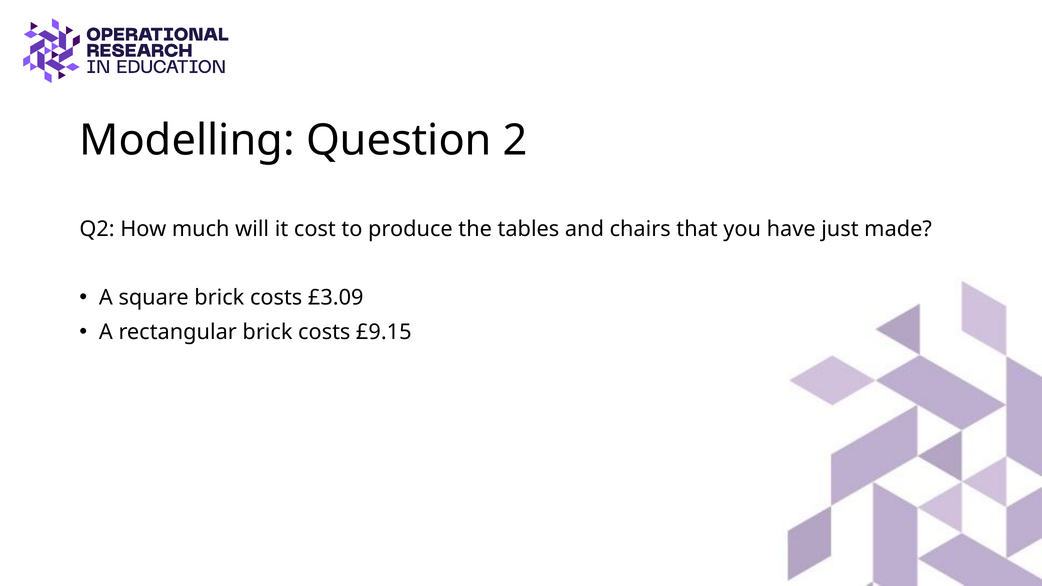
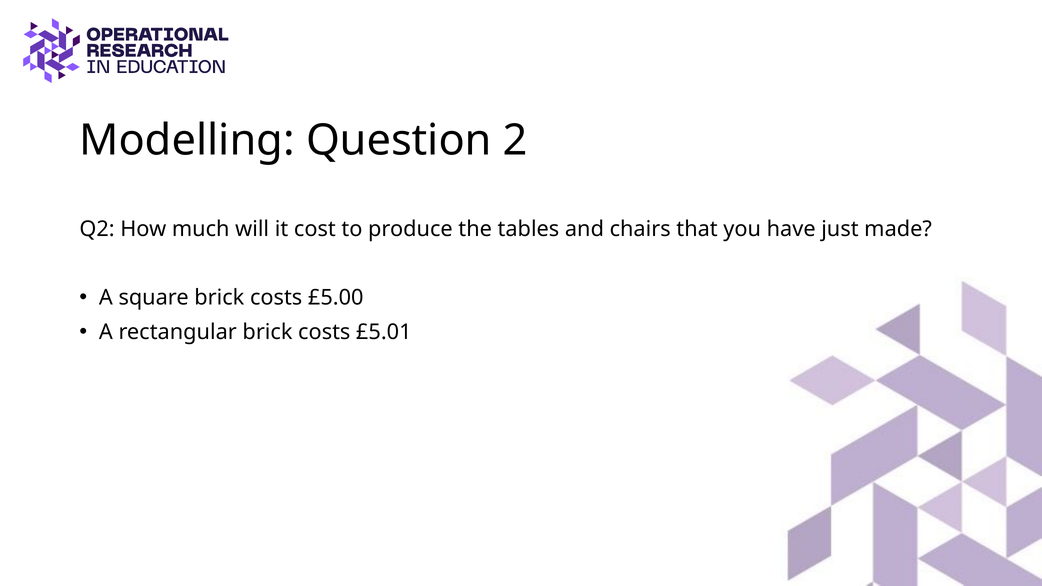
£3.09: £3.09 -> £5.00
£9.15: £9.15 -> £5.01
